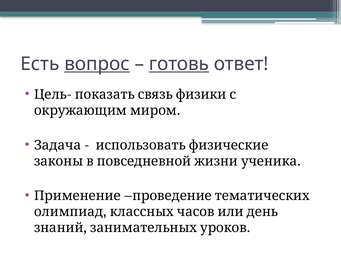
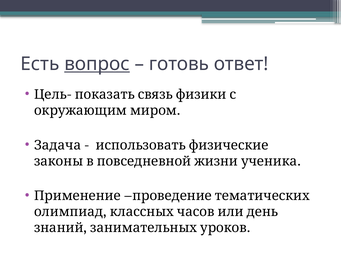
готовь underline: present -> none
